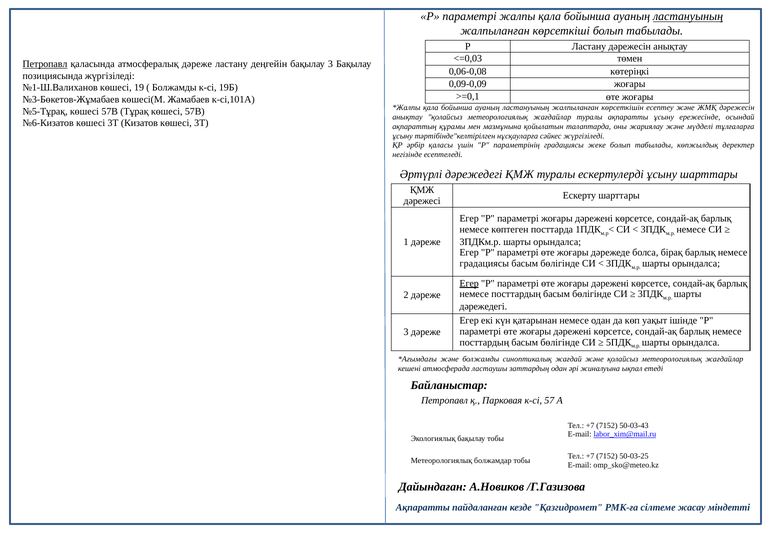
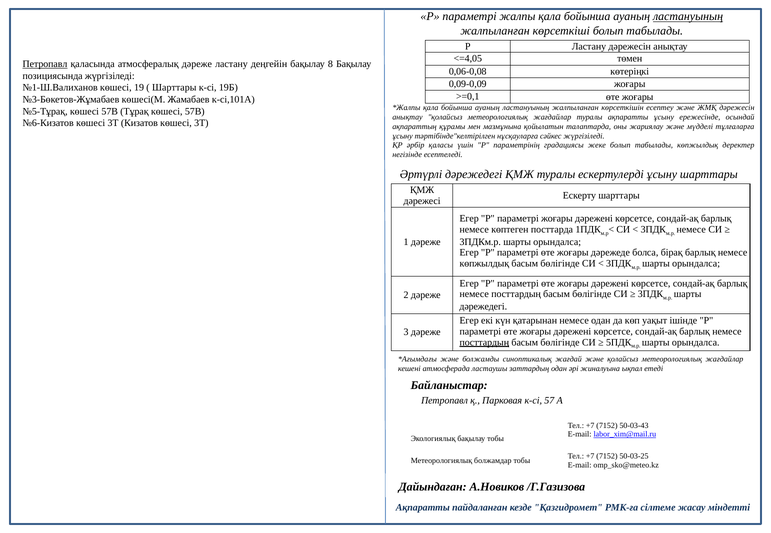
<=0,03: <=0,03 -> <=4,05
бақылау 3: 3 -> 8
Болжамды at (174, 88): Болжамды -> Шарттары
градациясы at (484, 264): градациясы -> көпжылдық
Егер at (469, 284) underline: present -> none
посттардың at (484, 343) underline: none -> present
